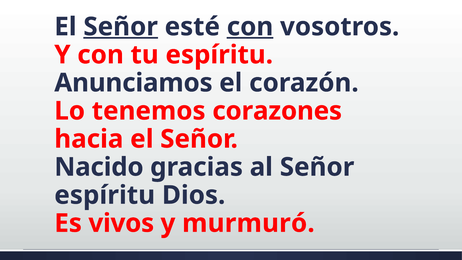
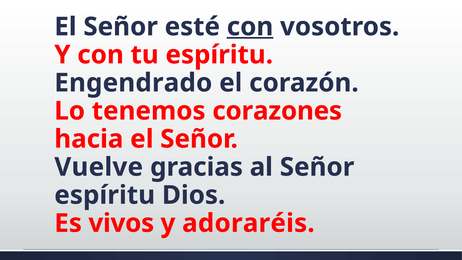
Señor at (121, 27) underline: present -> none
Anunciamos: Anunciamos -> Engendrado
Nacido: Nacido -> Vuelve
murmuró: murmuró -> adoraréis
